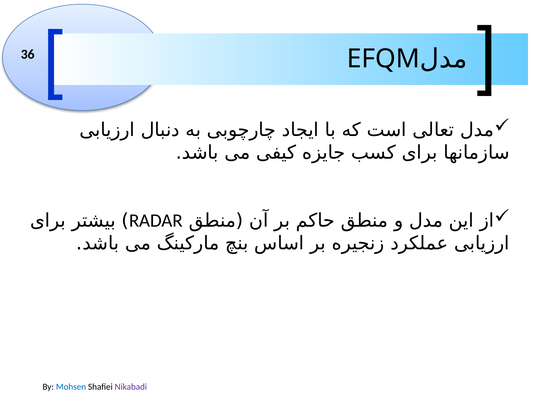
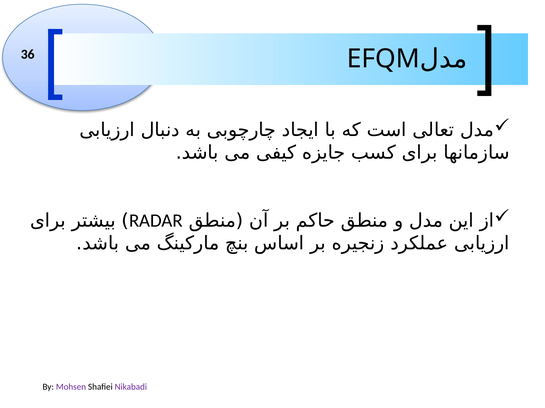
Mohsen colour: blue -> purple
